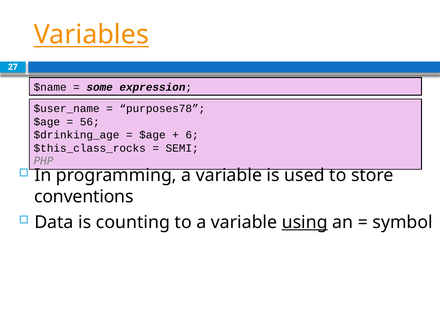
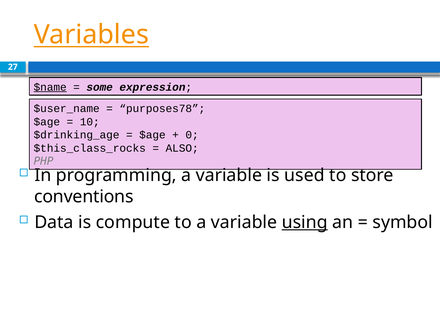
$name underline: none -> present
56: 56 -> 10
6: 6 -> 0
SEMI: SEMI -> ALSO
counting: counting -> compute
